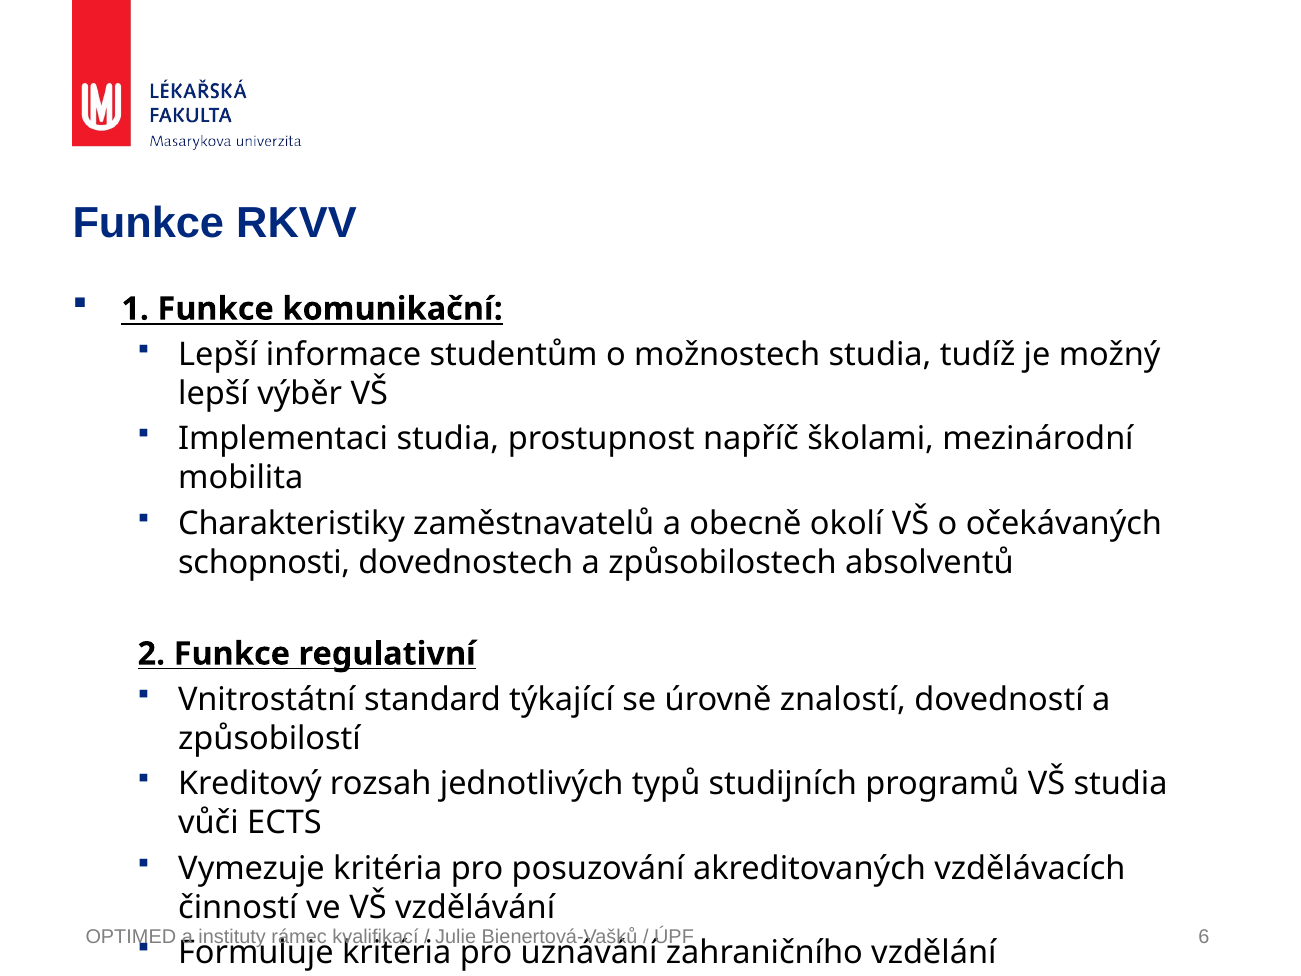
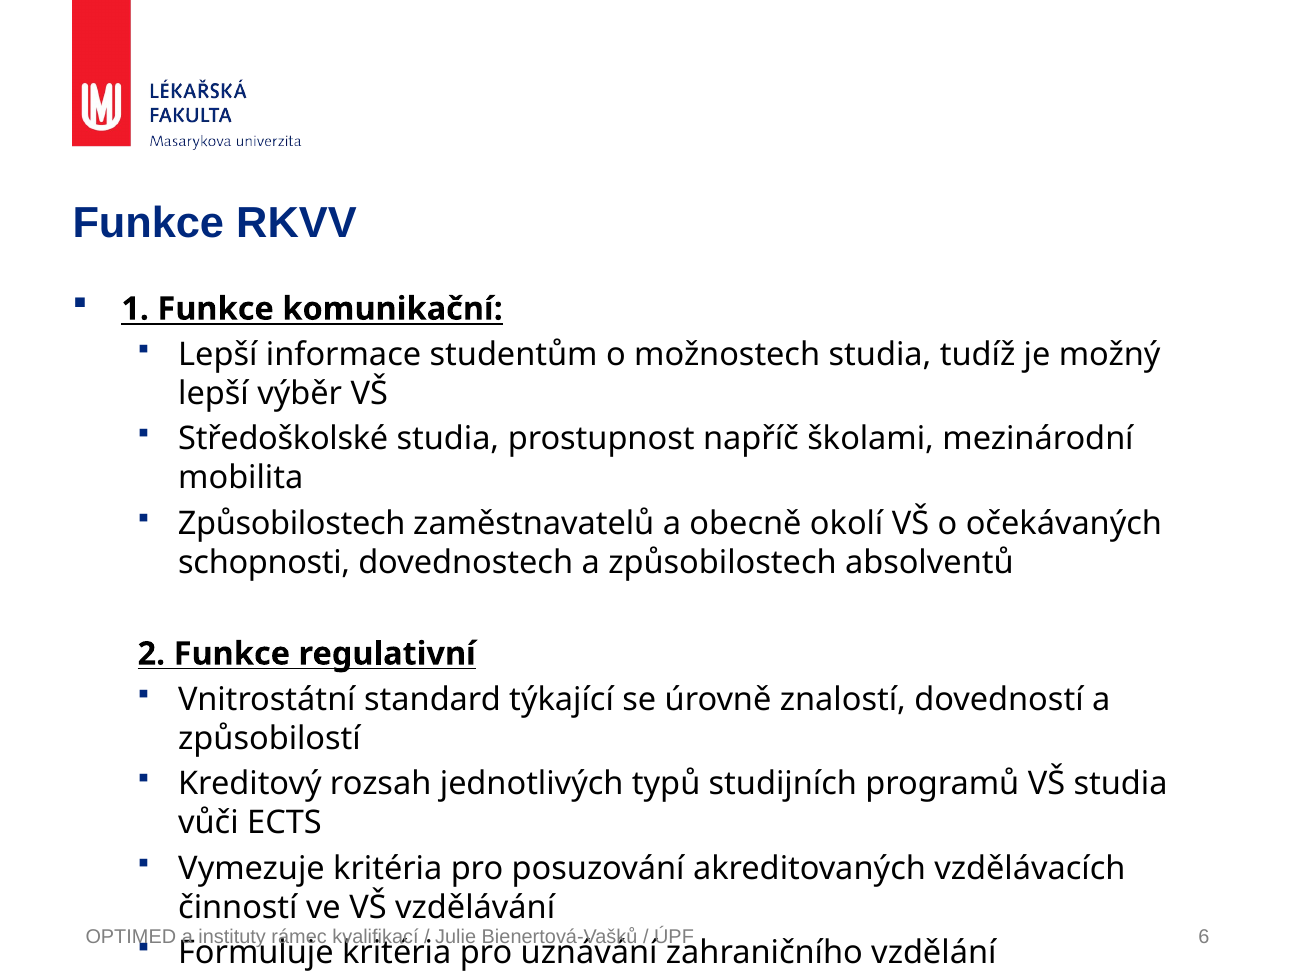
Implementaci: Implementaci -> Středoškolské
Charakteristiky at (292, 524): Charakteristiky -> Způsobilostech
